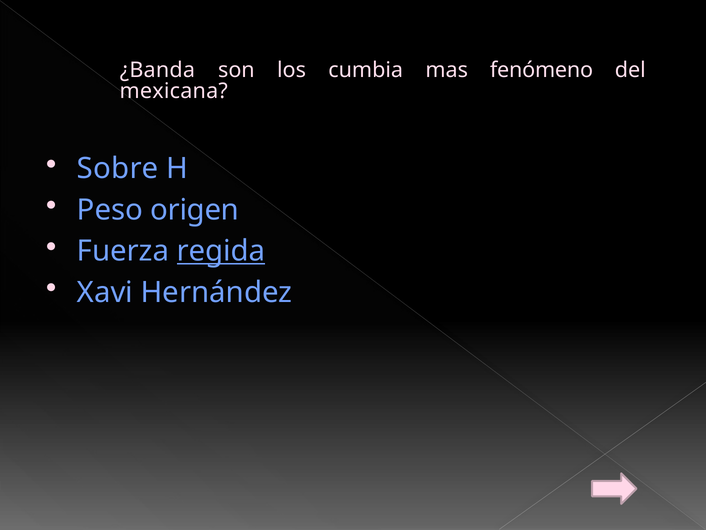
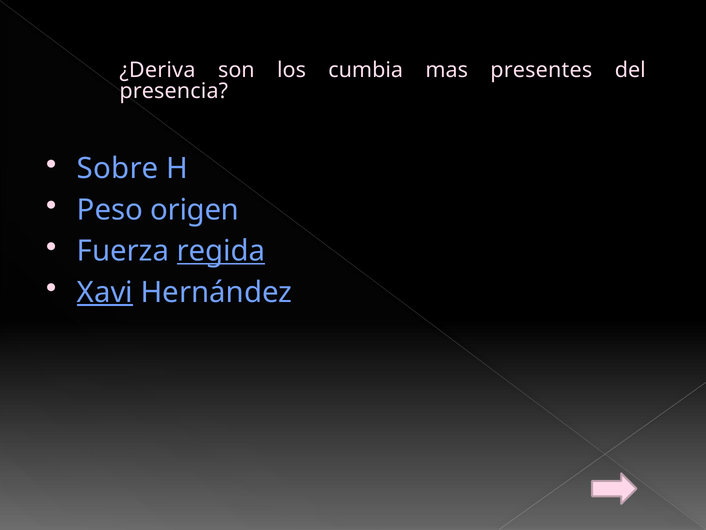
¿Banda: ¿Banda -> ¿Deriva
fenómeno: fenómeno -> presentes
mexicana: mexicana -> presencia
Xavi underline: none -> present
